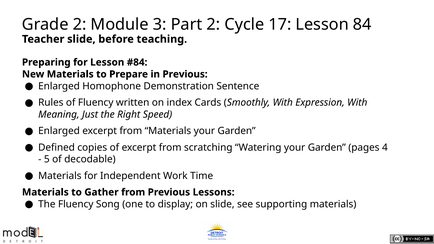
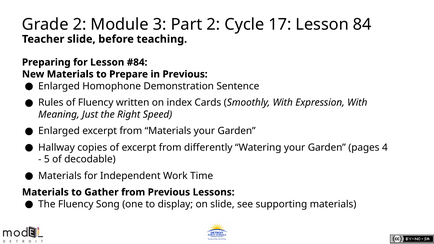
Defined: Defined -> Hallway
scratching: scratching -> differently
